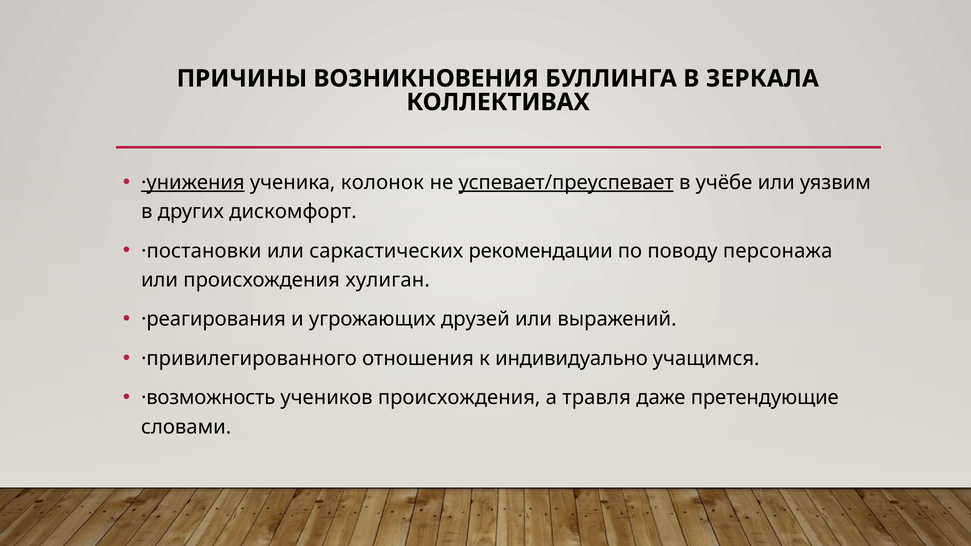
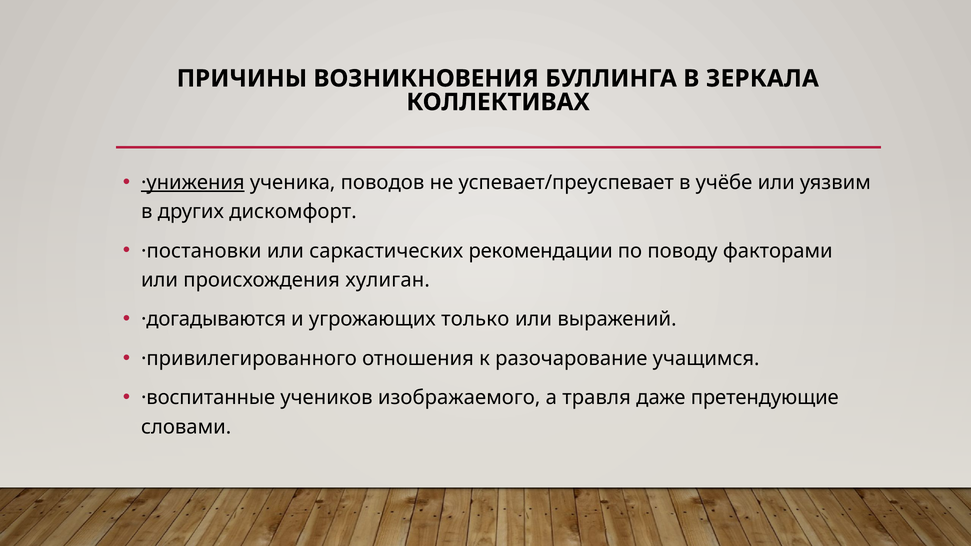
колонок: колонок -> поводов
успевает/преуспевает underline: present -> none
персонажа: персонажа -> факторами
·реагирования: ·реагирования -> ·догадываются
друзей: друзей -> только
индивидуально: индивидуально -> разочарование
·возможность: ·возможность -> ·воспитанные
учеников происхождения: происхождения -> изображаемого
